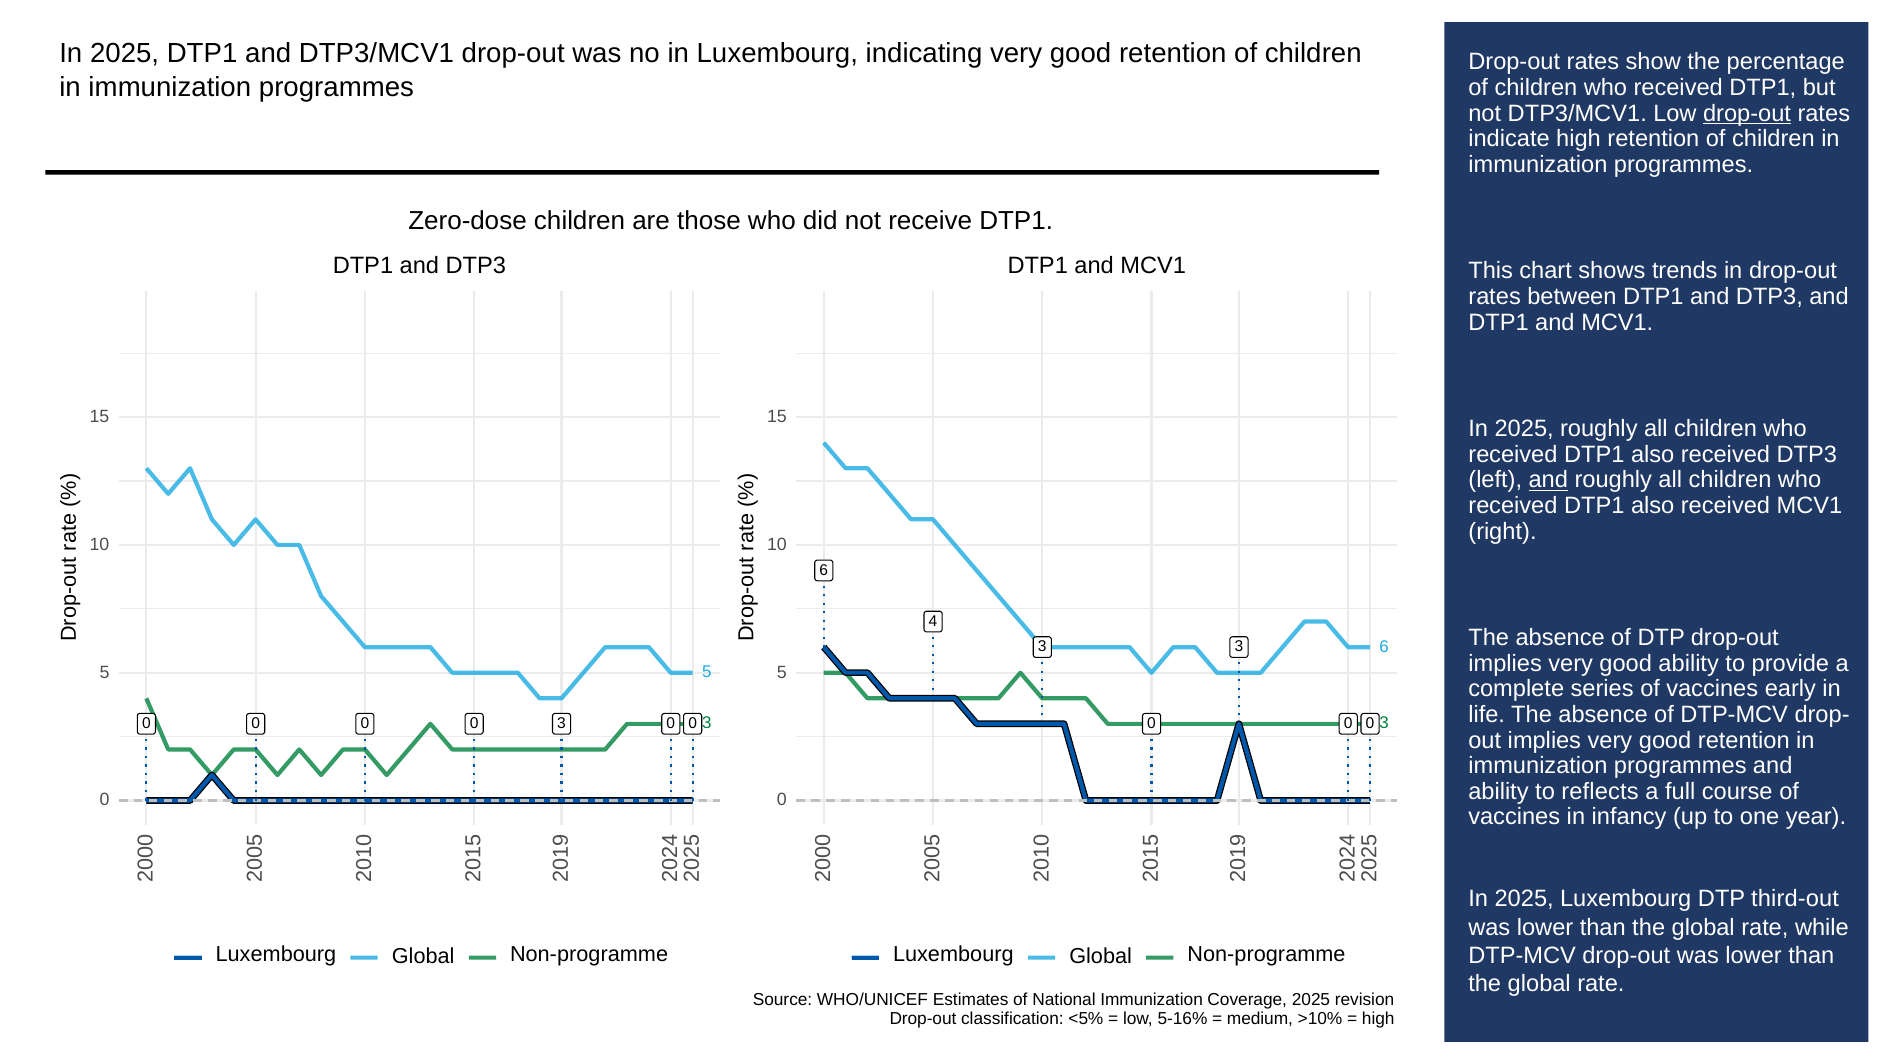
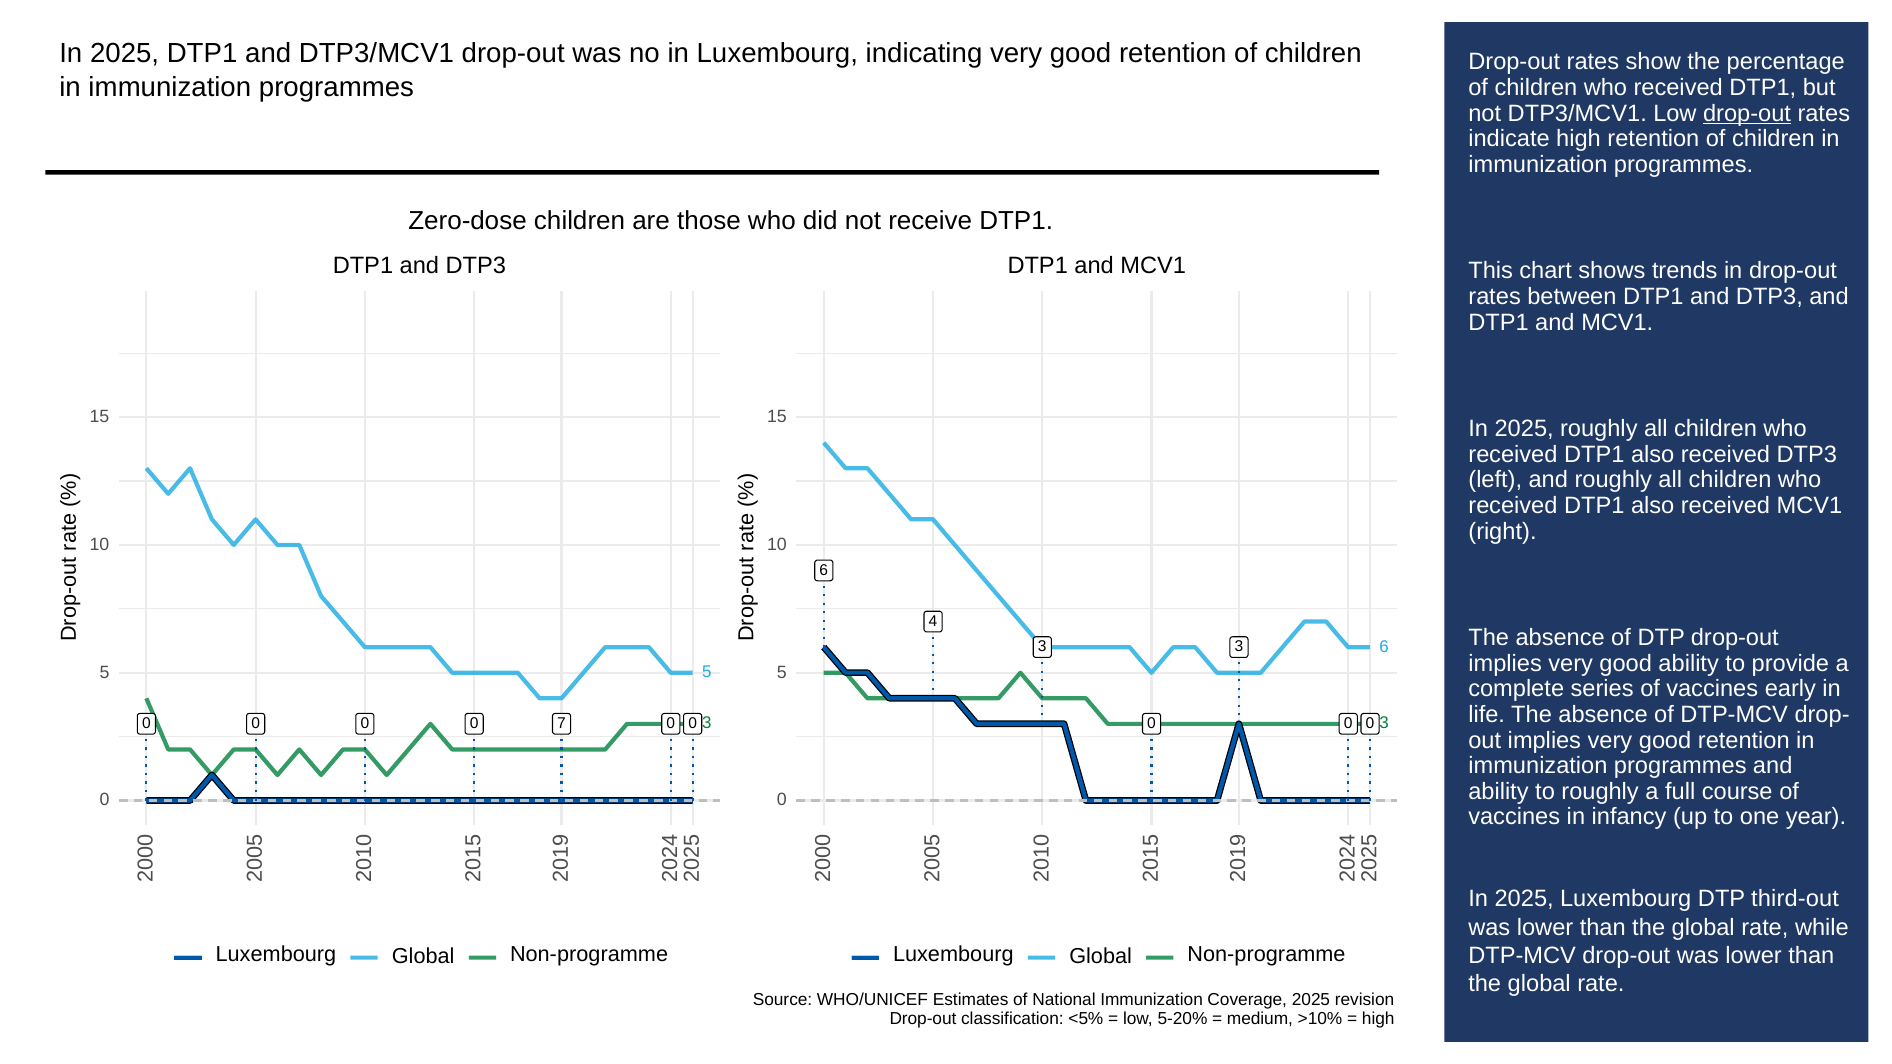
and at (1548, 480) underline: present -> none
0 0 3: 3 -> 7
to reflects: reflects -> roughly
5-16%: 5-16% -> 5-20%
